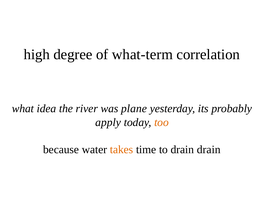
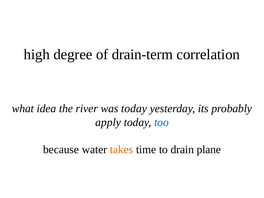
what-term: what-term -> drain-term
was plane: plane -> today
too colour: orange -> blue
drain drain: drain -> plane
